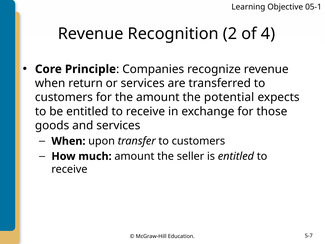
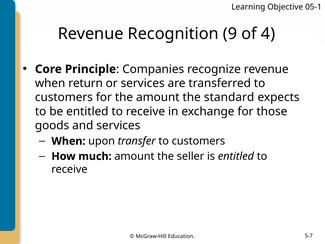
2: 2 -> 9
potential: potential -> standard
